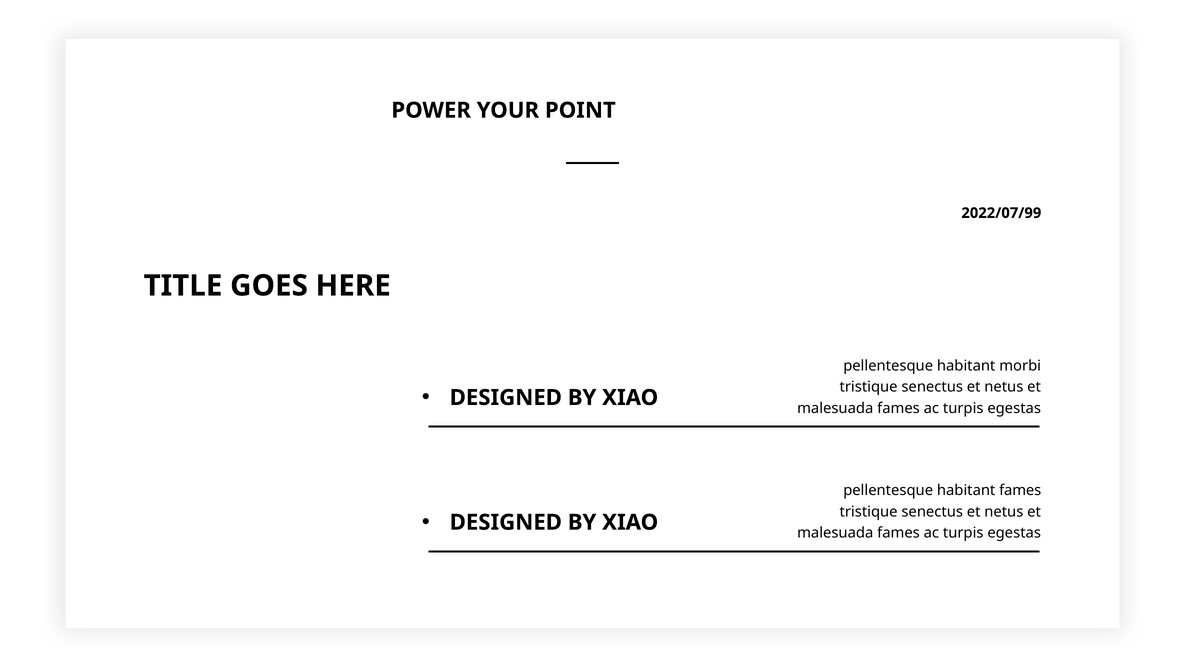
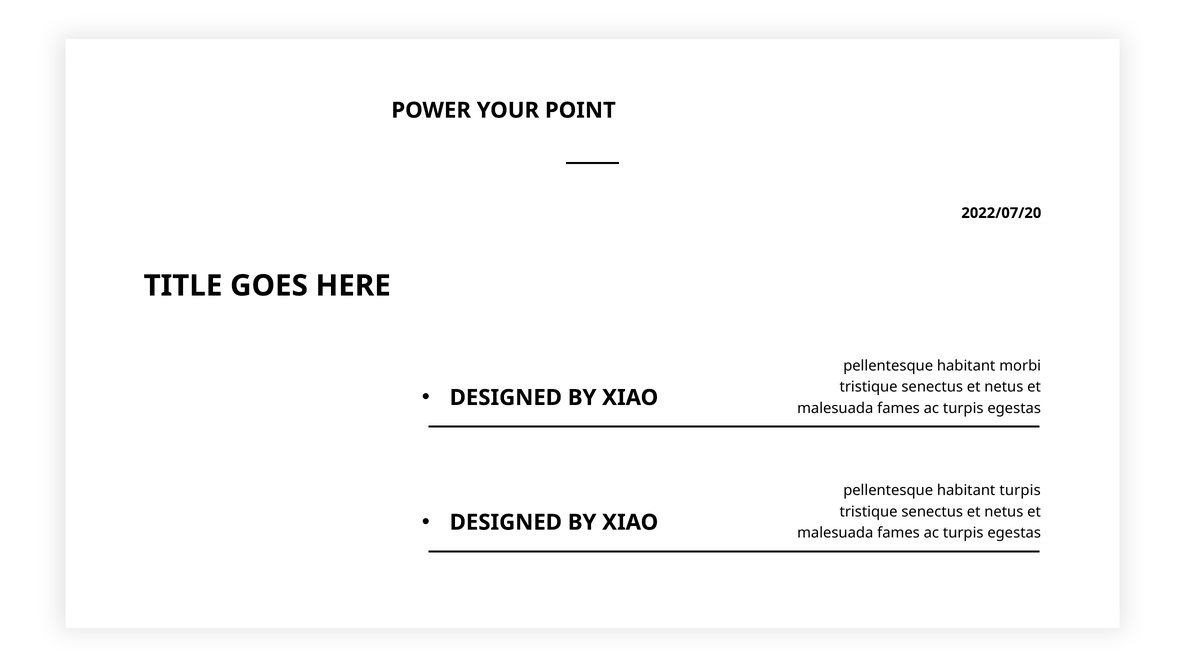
2022/07/99: 2022/07/99 -> 2022/07/20
habitant fames: fames -> turpis
